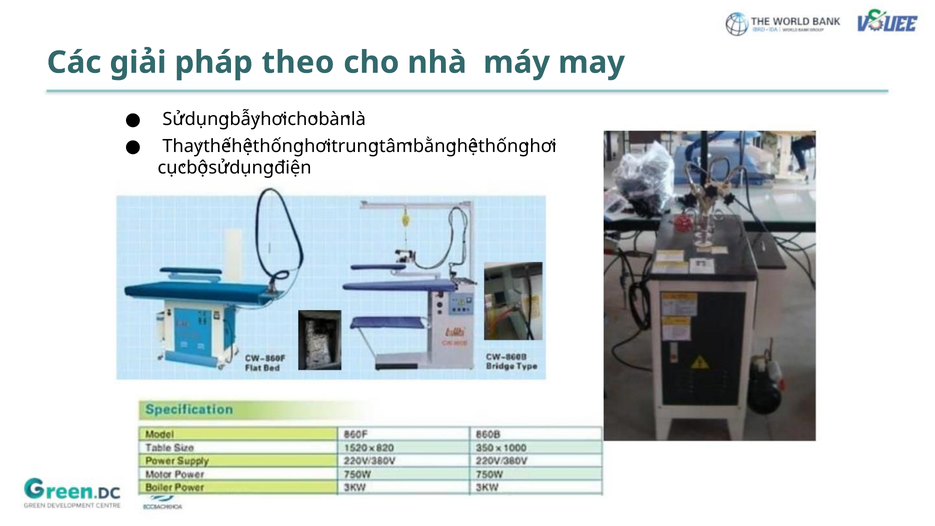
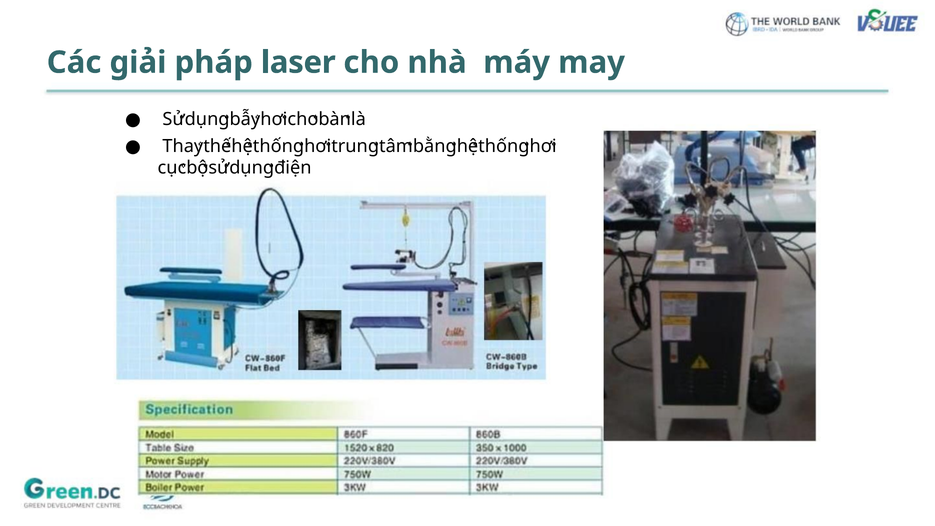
theo: theo -> laser
